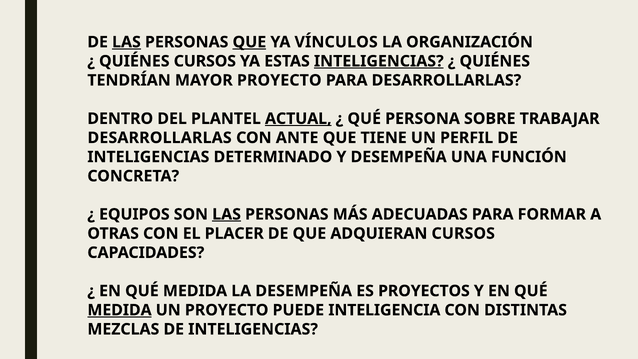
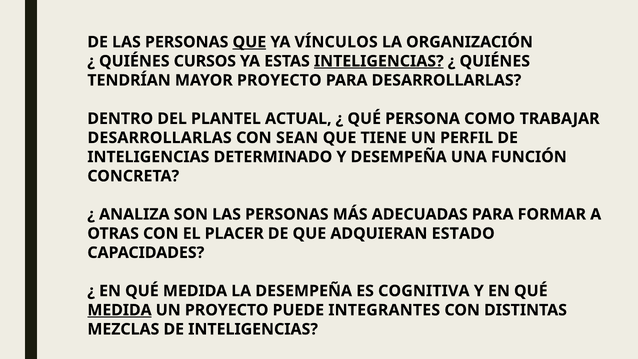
LAS at (126, 42) underline: present -> none
ACTUAL underline: present -> none
SOBRE: SOBRE -> COMO
ANTE: ANTE -> SEAN
EQUIPOS: EQUIPOS -> ANALIZA
LAS at (227, 214) underline: present -> none
ADQUIERAN CURSOS: CURSOS -> ESTADO
PROYECTOS: PROYECTOS -> COGNITIVA
INTELIGENCIA: INTELIGENCIA -> INTEGRANTES
